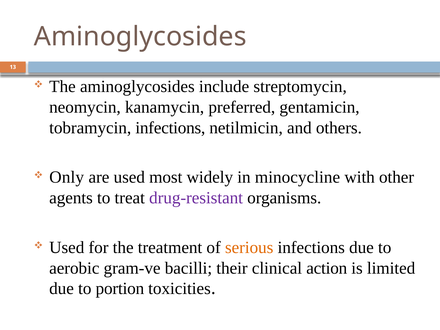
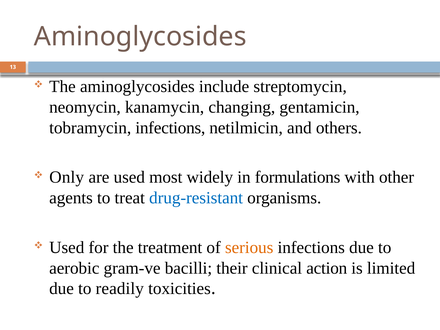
preferred: preferred -> changing
minocycline: minocycline -> formulations
drug-resistant colour: purple -> blue
portion: portion -> readily
